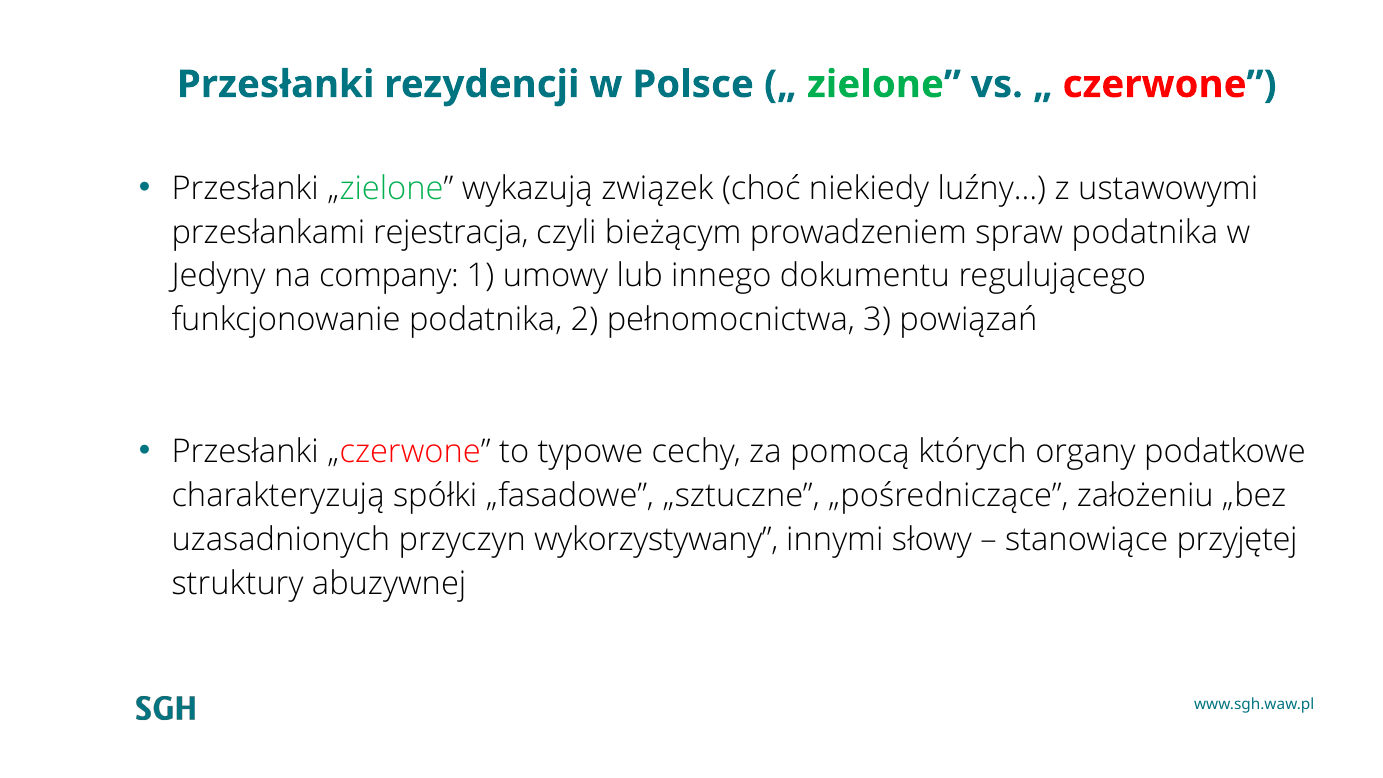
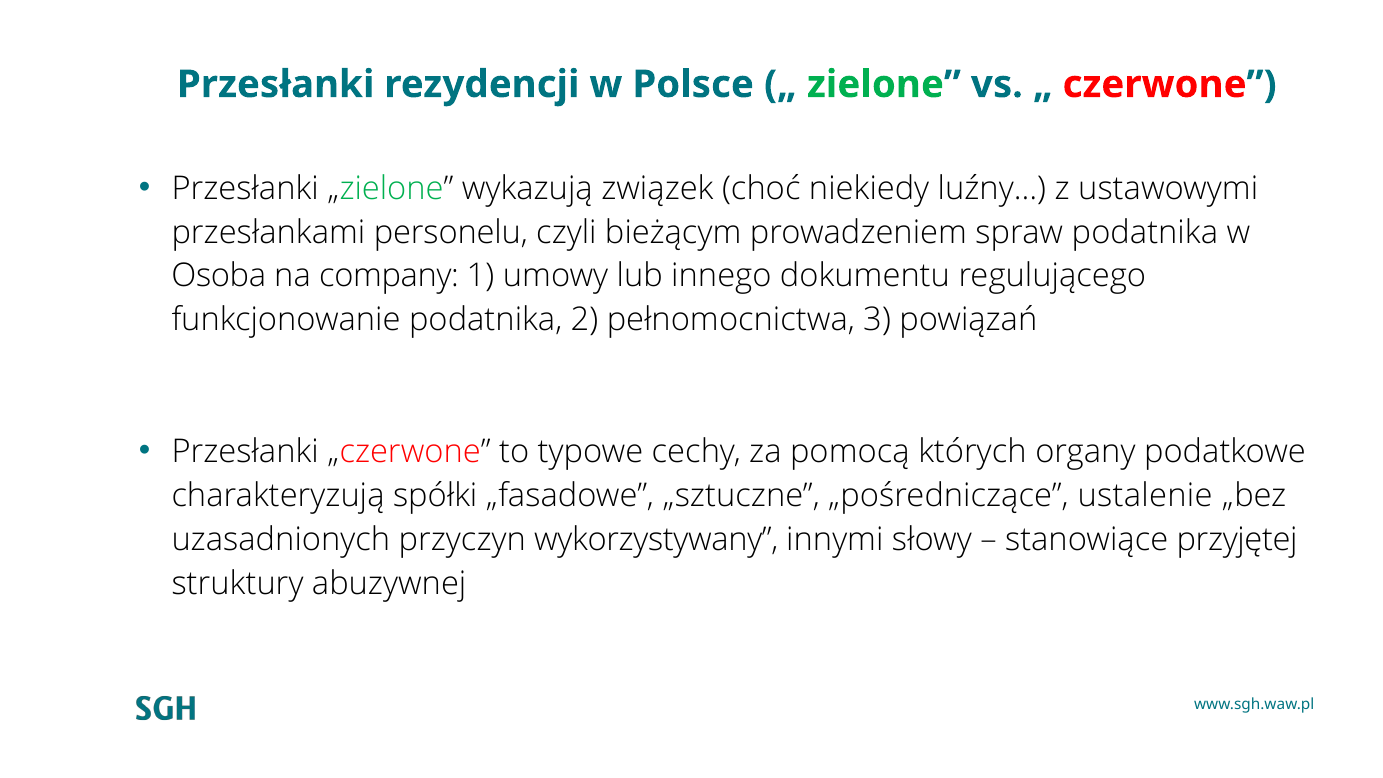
rejestracja: rejestracja -> personelu
Jedyny: Jedyny -> Osoba
założeniu: założeniu -> ustalenie
